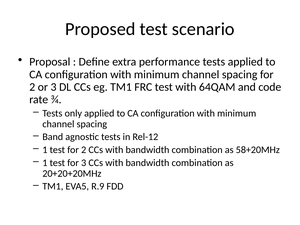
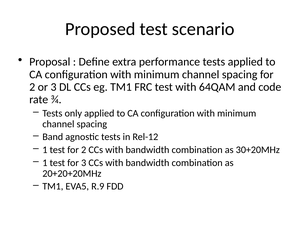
58+20MHz: 58+20MHz -> 30+20MHz
